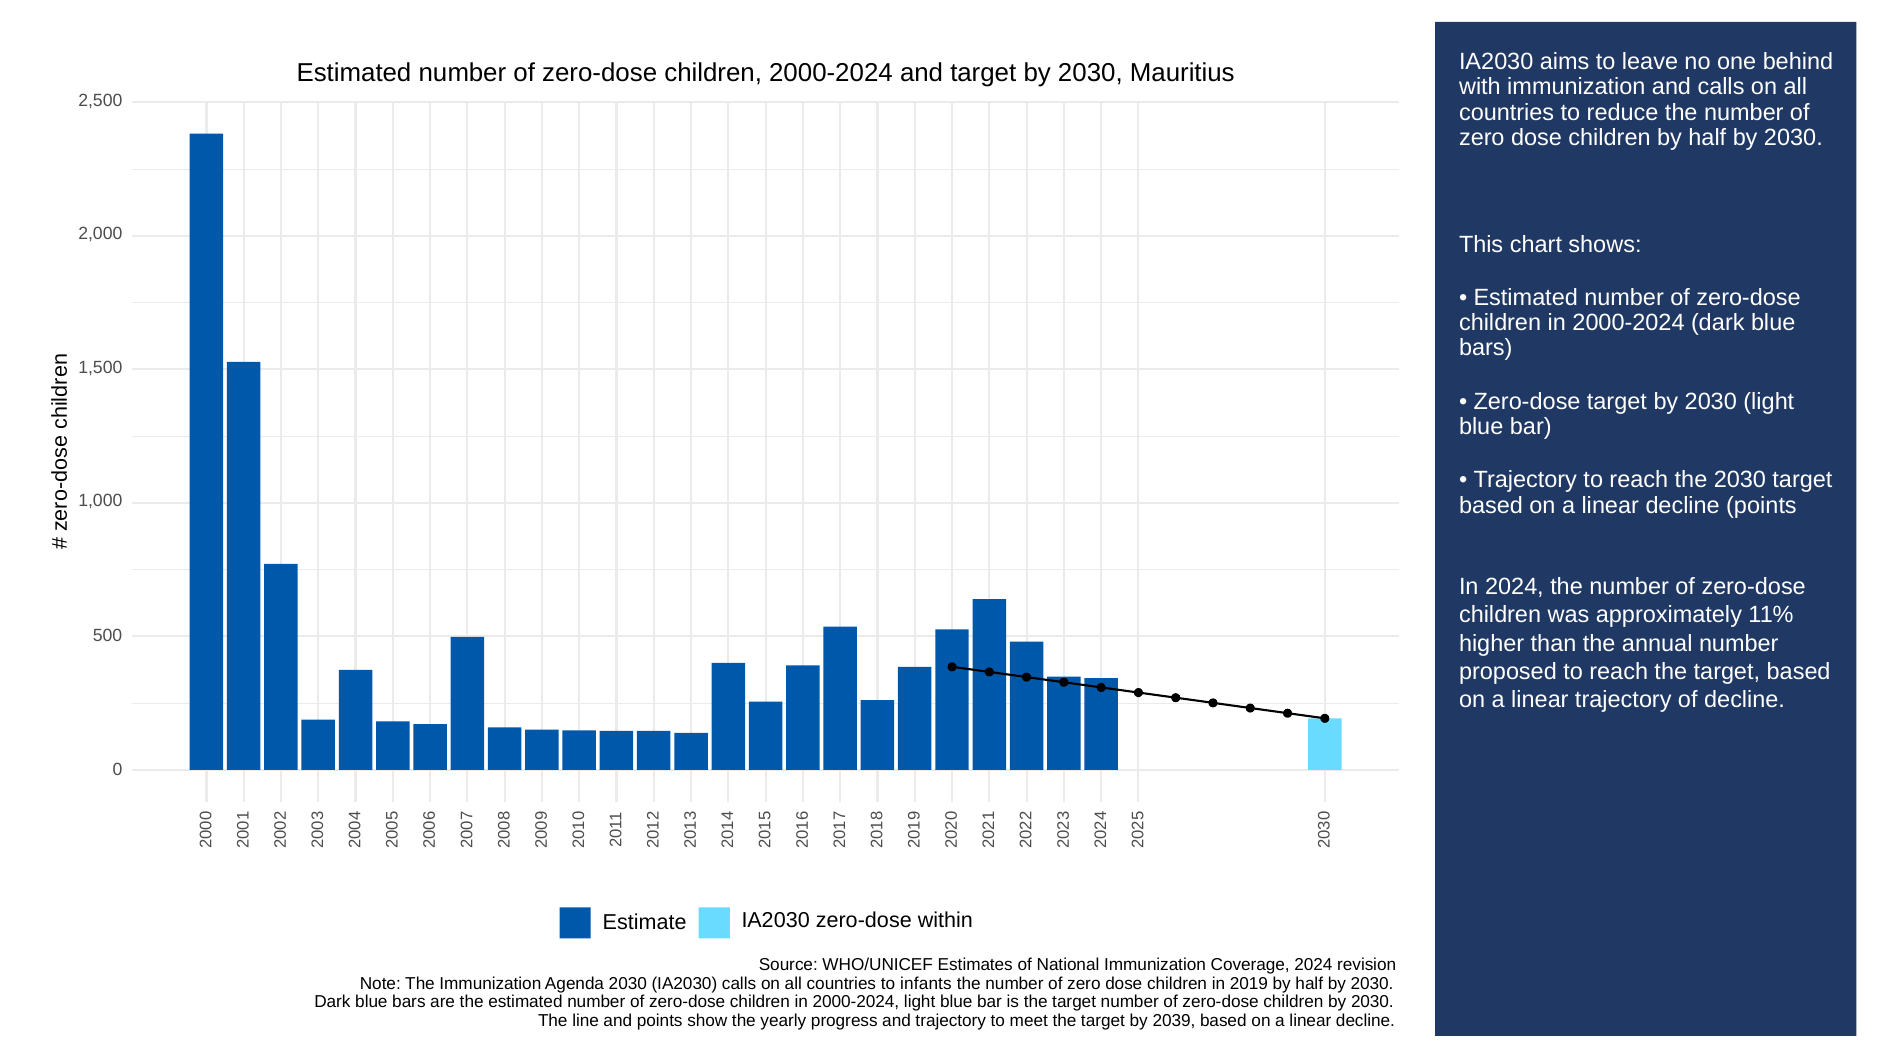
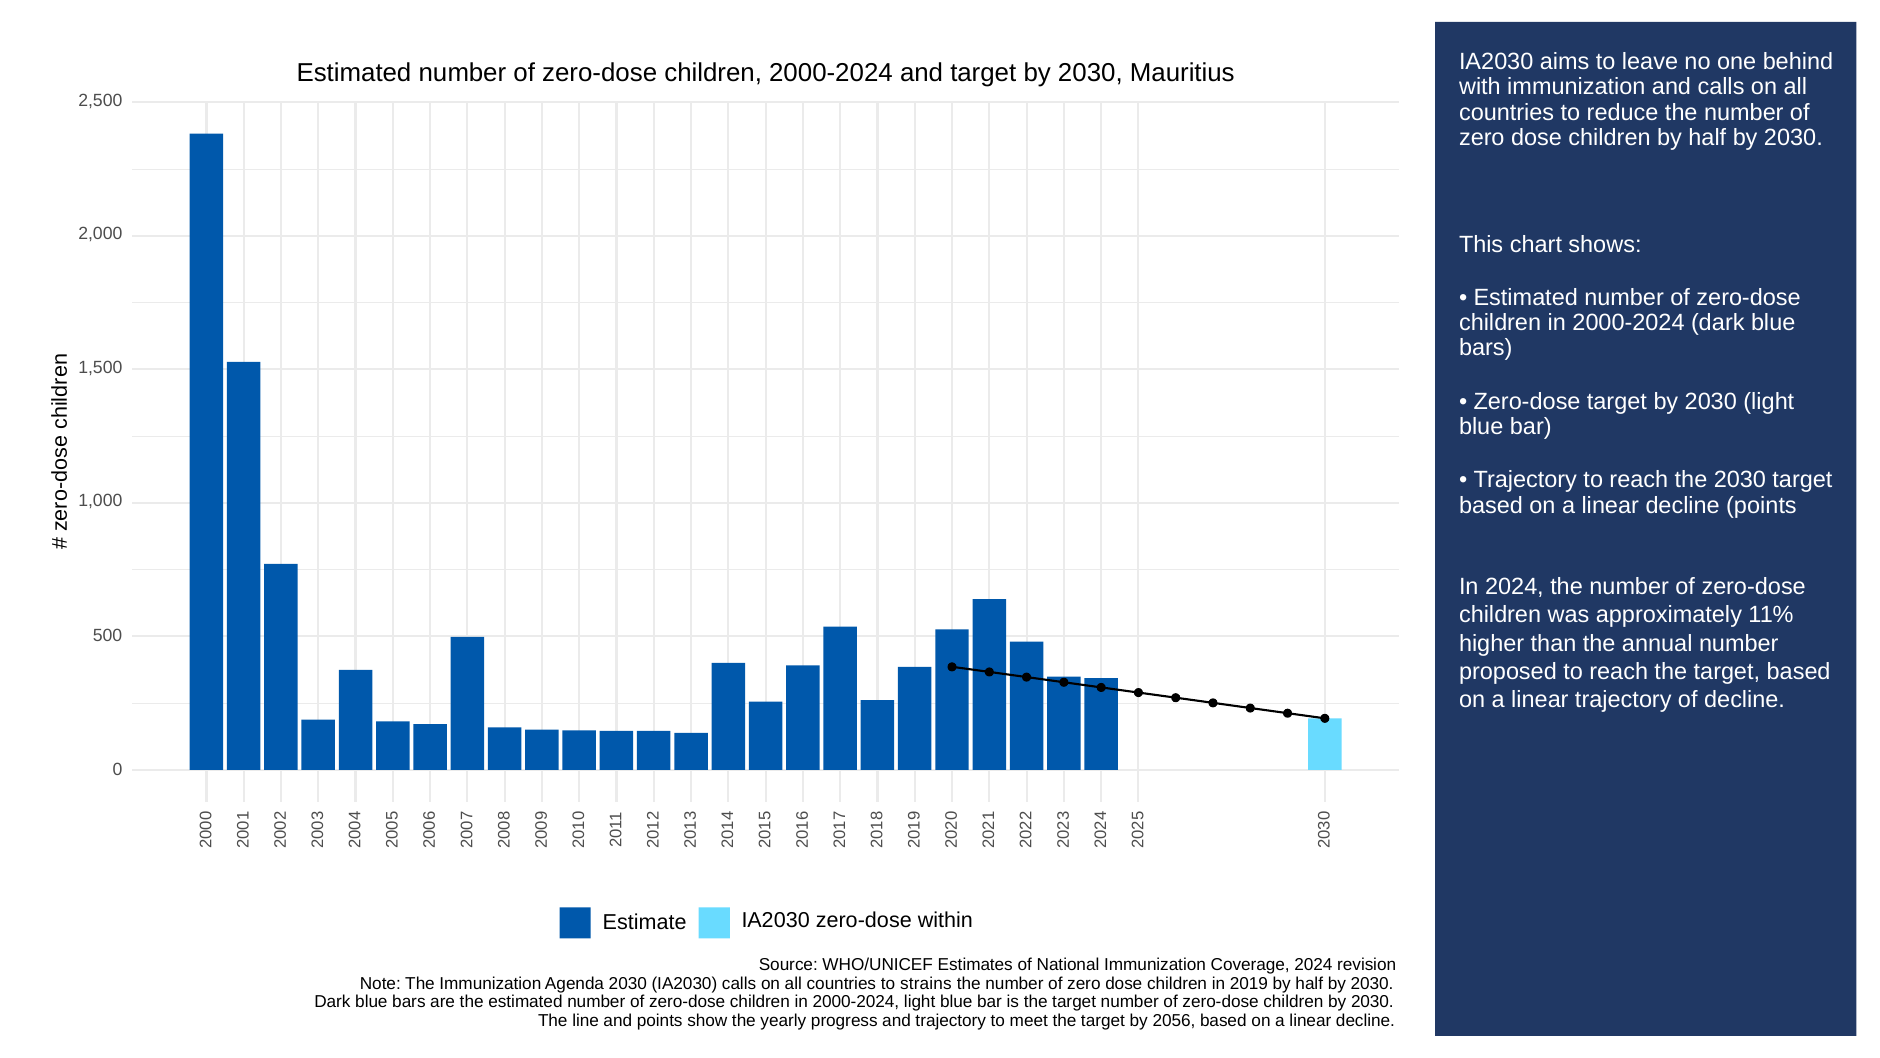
infants: infants -> strains
2039: 2039 -> 2056
